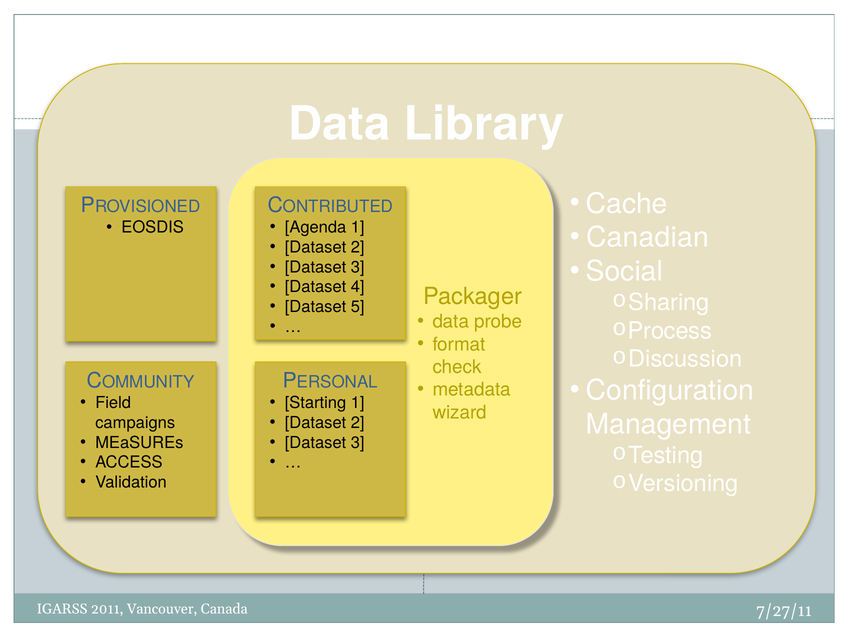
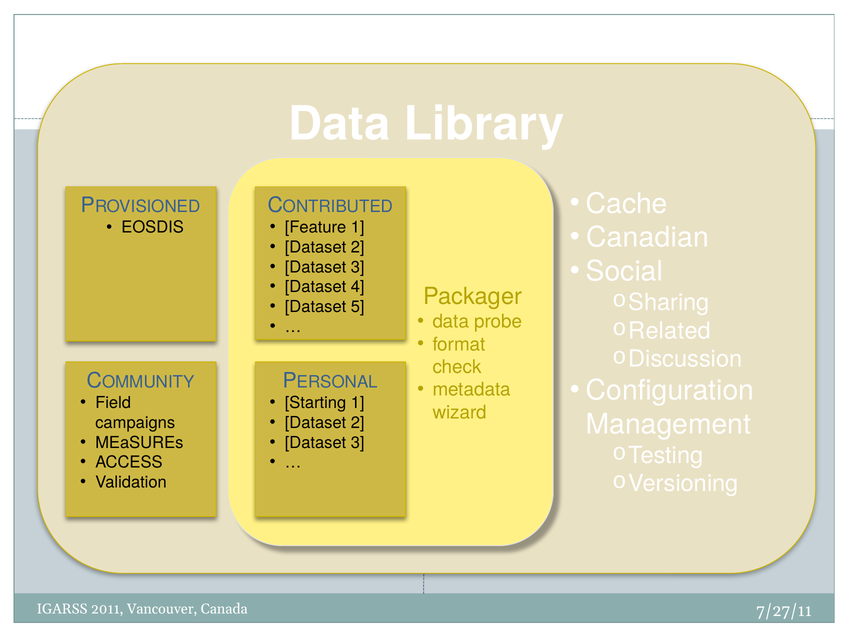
Agenda: Agenda -> Feature
Process: Process -> Related
